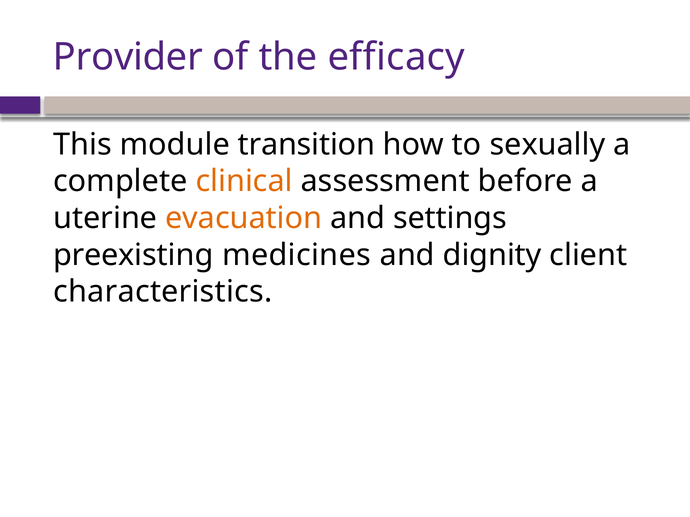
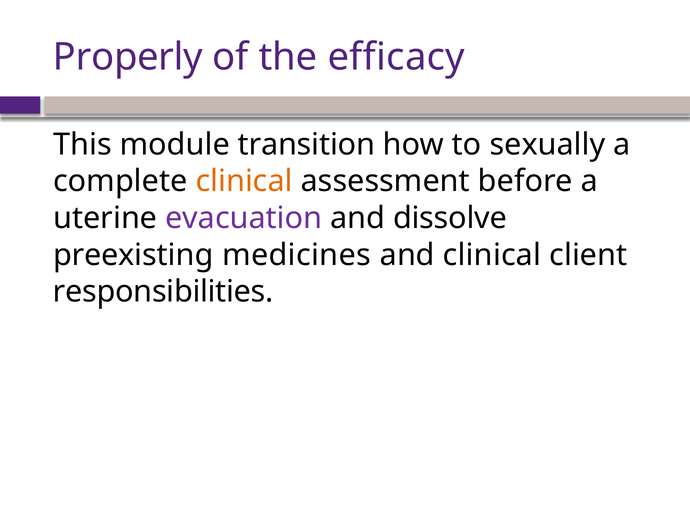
Provider: Provider -> Properly
evacuation colour: orange -> purple
settings: settings -> dissolve
and dignity: dignity -> clinical
characteristics: characteristics -> responsibilities
